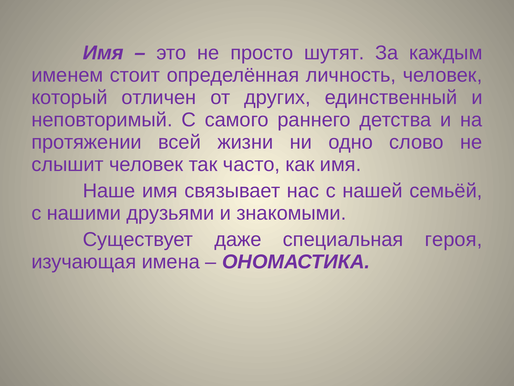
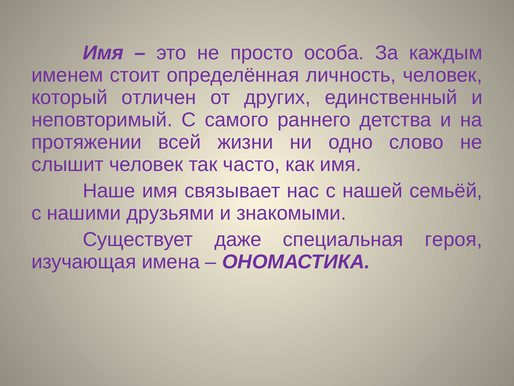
шутят: шутят -> особа
